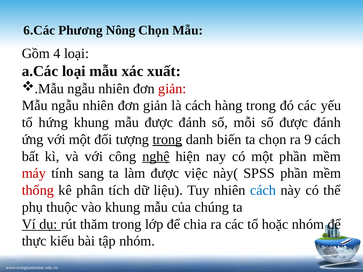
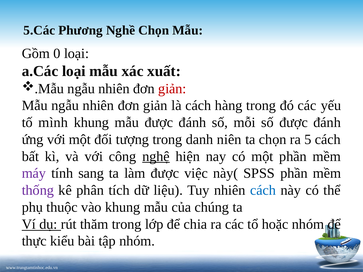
6.Các: 6.Các -> 5.Các
Nông: Nông -> Nghề
4: 4 -> 0
hứng: hứng -> mình
trong at (167, 140) underline: present -> none
biến: biến -> niên
9: 9 -> 5
máy colour: red -> purple
thống colour: red -> purple
